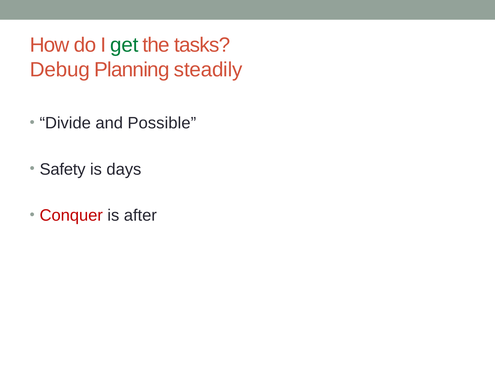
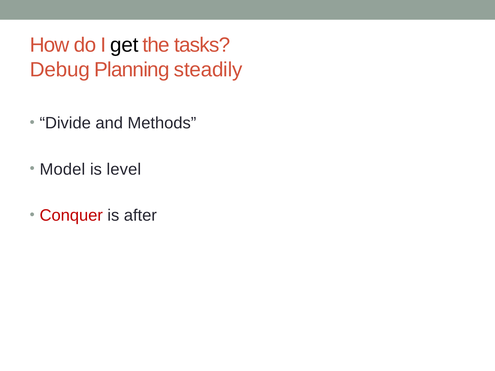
get colour: green -> black
Possible: Possible -> Methods
Safety: Safety -> Model
days: days -> level
